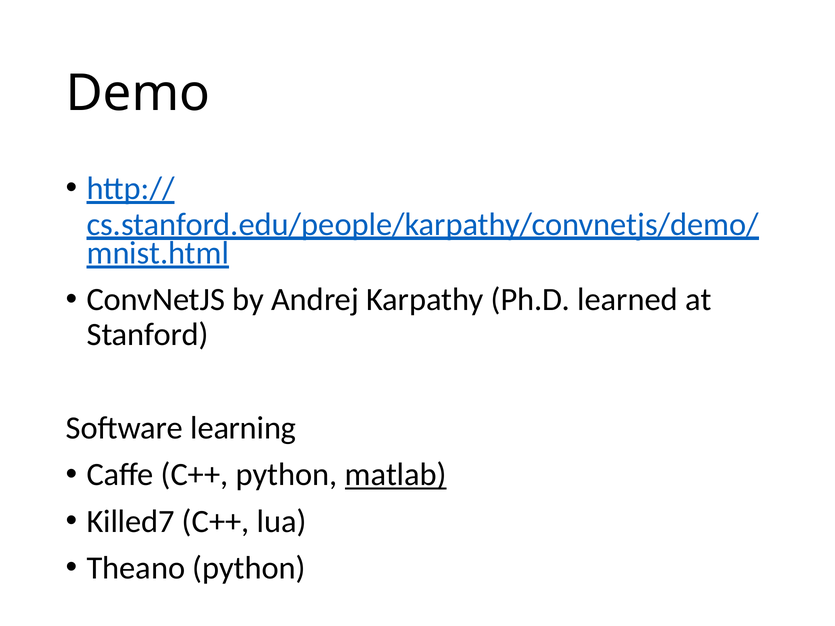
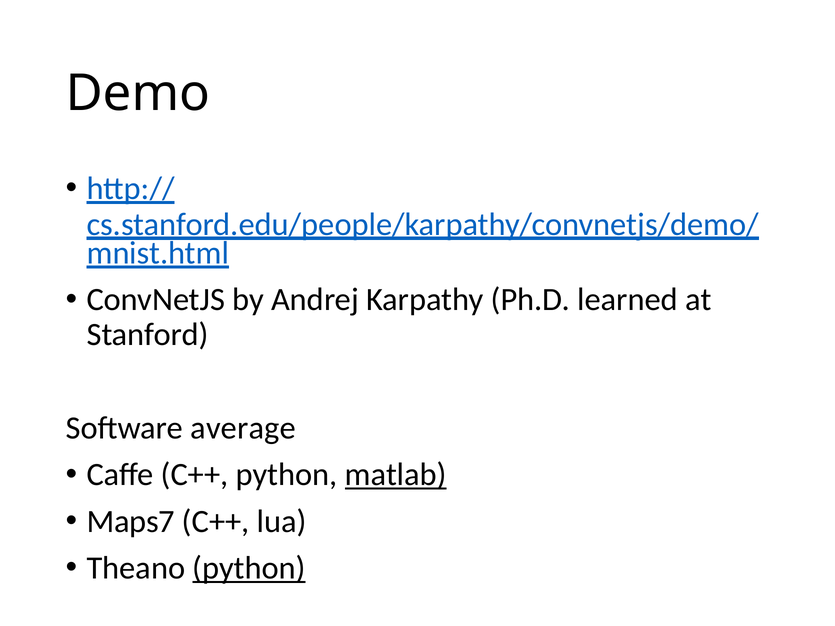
learning: learning -> average
Killed7: Killed7 -> Maps7
python at (249, 568) underline: none -> present
